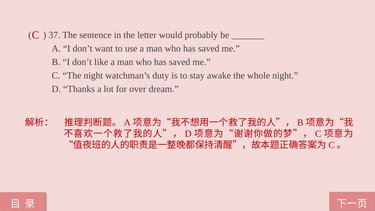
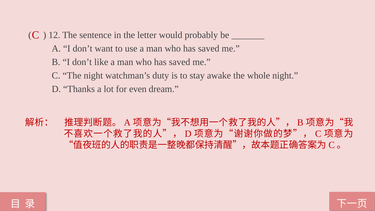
37: 37 -> 12
over: over -> even
